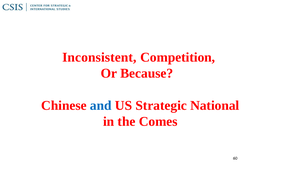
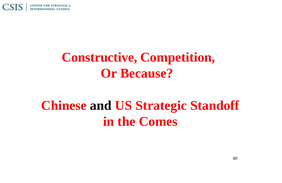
Inconsistent: Inconsistent -> Constructive
and colour: blue -> black
National: National -> Standoff
